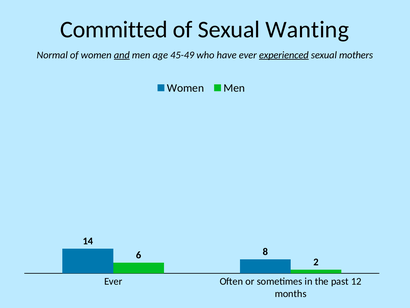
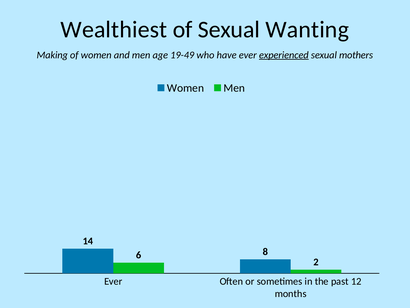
Committed: Committed -> Wealthiest
Normal: Normal -> Making
and underline: present -> none
45-49: 45-49 -> 19-49
